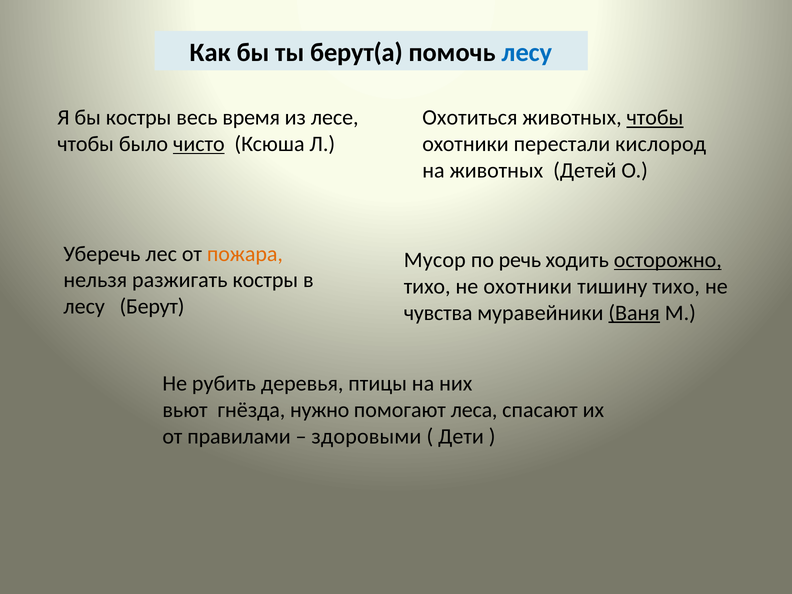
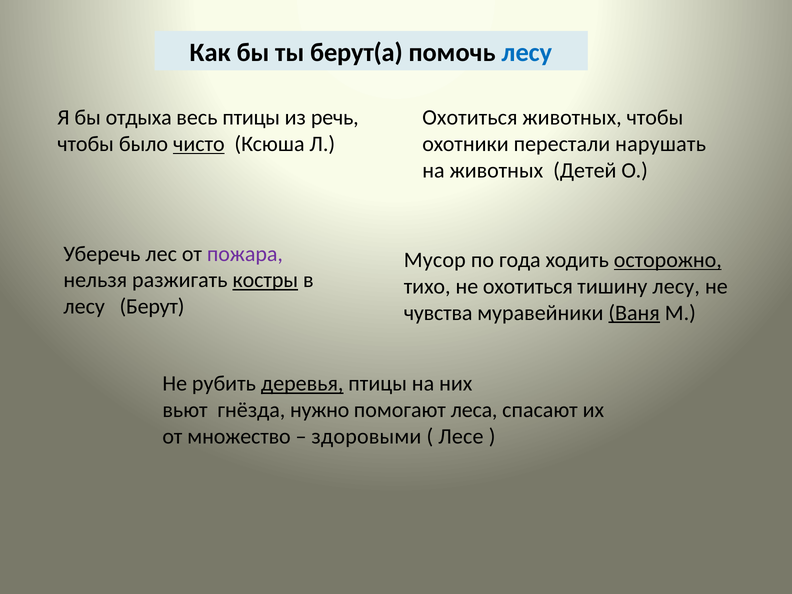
бы костры: костры -> отдыха
весь время: время -> птицы
лесе: лесе -> речь
чтобы at (655, 118) underline: present -> none
кислород: кислород -> нарушать
пожара colour: orange -> purple
речь: речь -> года
костры at (265, 280) underline: none -> present
не охотники: охотники -> охотиться
тишину тихо: тихо -> лесу
деревья underline: none -> present
правилами: правилами -> множество
Дети: Дети -> Лесе
